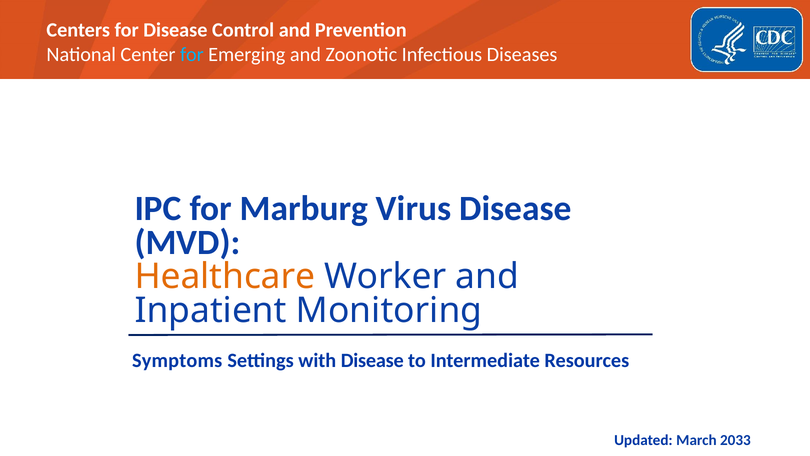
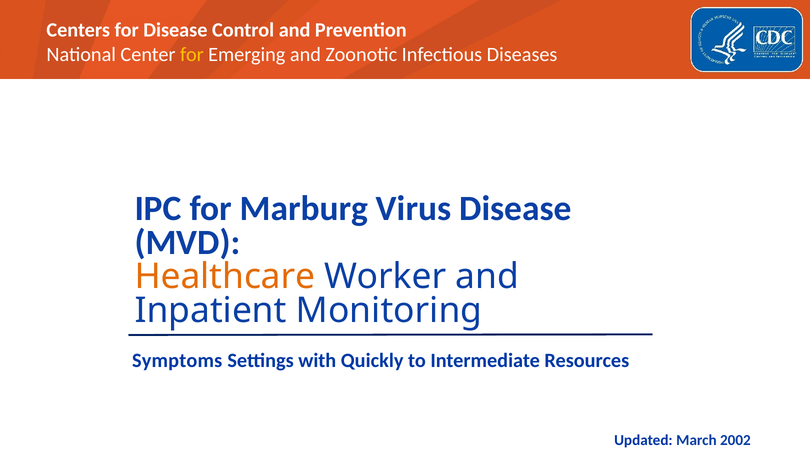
for at (192, 54) colour: light blue -> yellow
with Disease: Disease -> Quickly
2033: 2033 -> 2002
